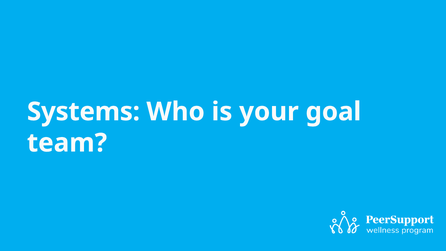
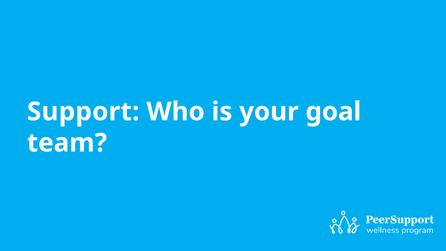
Systems: Systems -> Support
